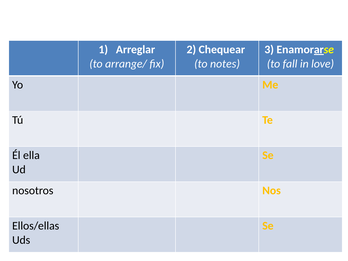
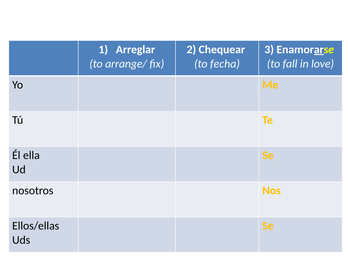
notes: notes -> fecha
